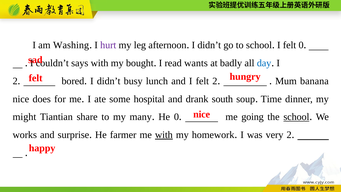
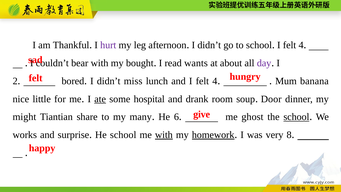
Washing: Washing -> Thankful
0 at (301, 45): 0 -> 4
says: says -> bear
badly: badly -> about
day colour: blue -> purple
busy: busy -> miss
and I felt 2: 2 -> 4
does: does -> little
ate underline: none -> present
south: south -> room
Time: Time -> Door
nice at (202, 114): nice -> give
He 0: 0 -> 6
going: going -> ghost
He farmer: farmer -> school
homework underline: none -> present
very 2: 2 -> 8
